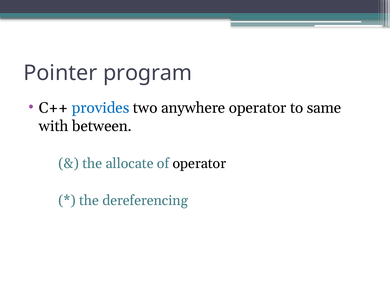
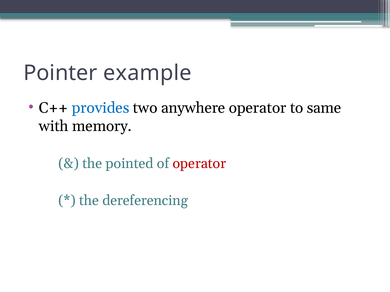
program: program -> example
between: between -> memory
allocate: allocate -> pointed
operator at (199, 164) colour: black -> red
